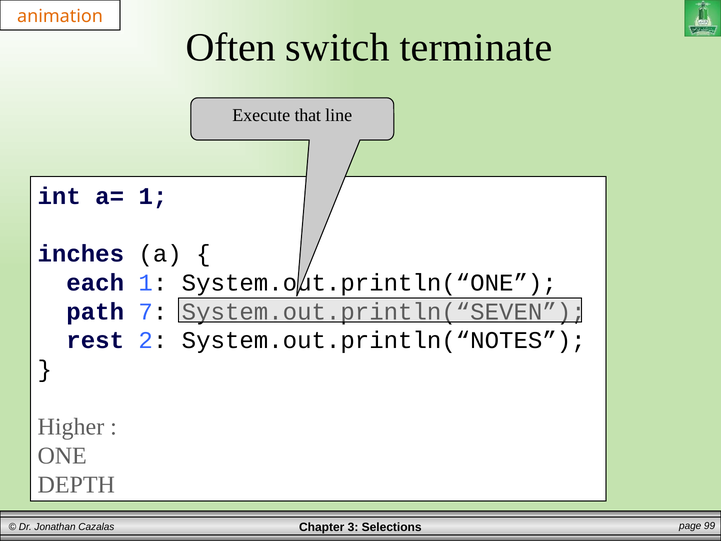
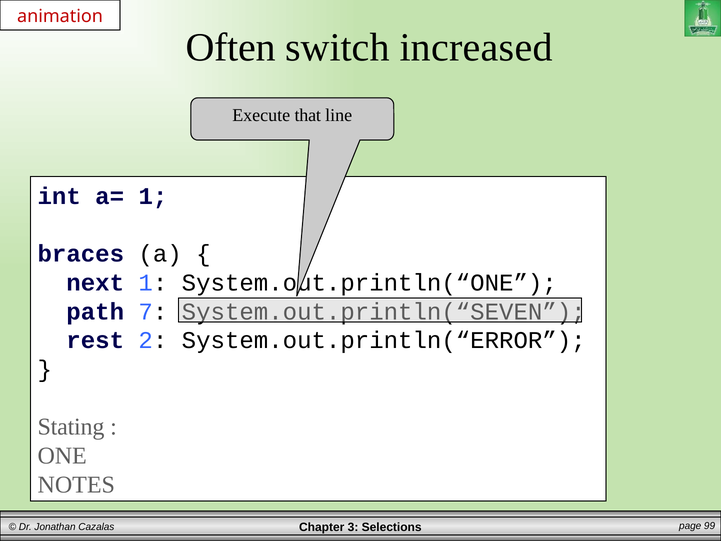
animation colour: orange -> red
terminate: terminate -> increased
inches: inches -> braces
each: each -> next
System.out.println(“NOTES: System.out.println(“NOTES -> System.out.println(“ERROR
Higher: Higher -> Stating
DEPTH: DEPTH -> NOTES
